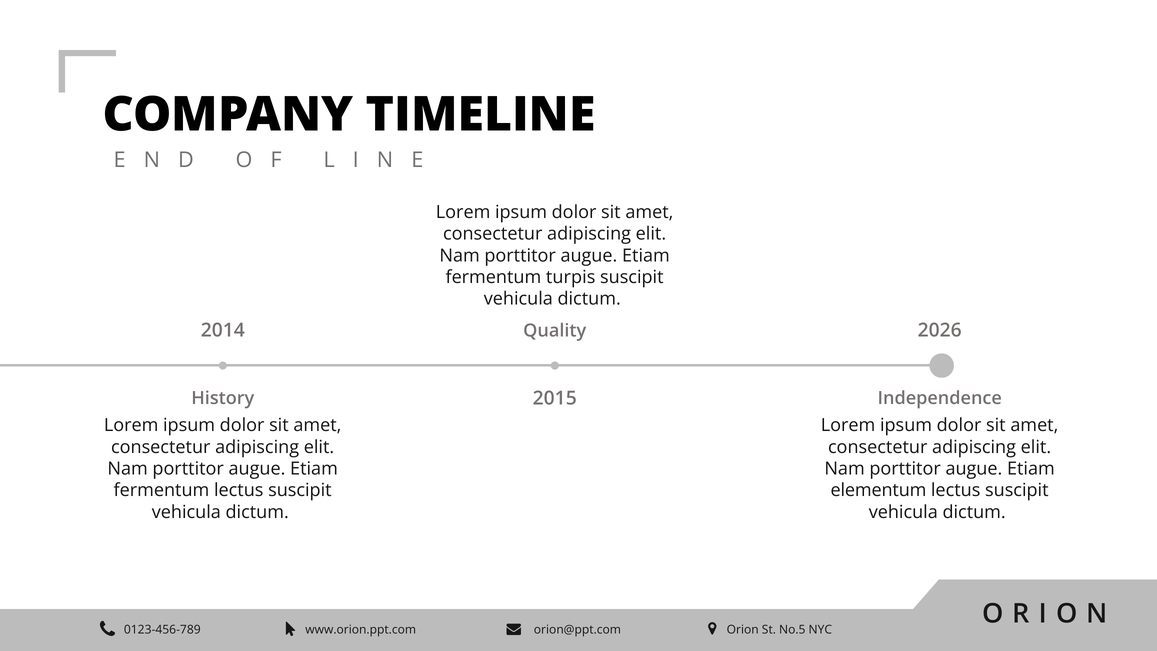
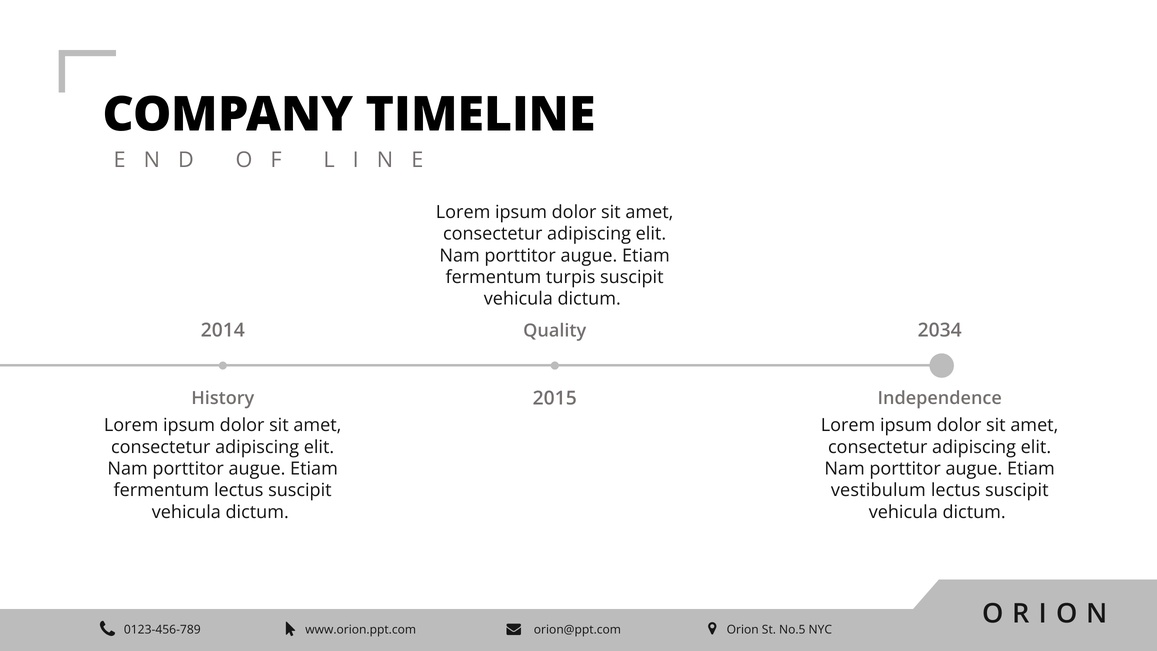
2026: 2026 -> 2034
elementum: elementum -> vestibulum
